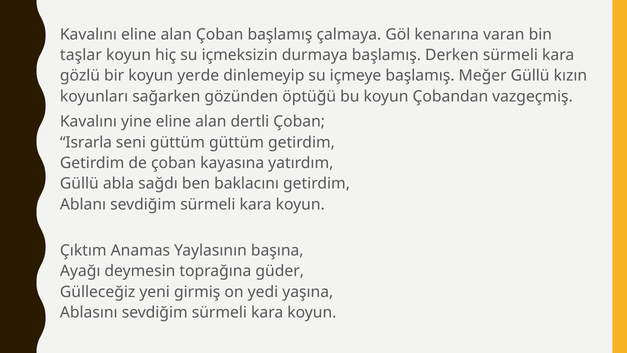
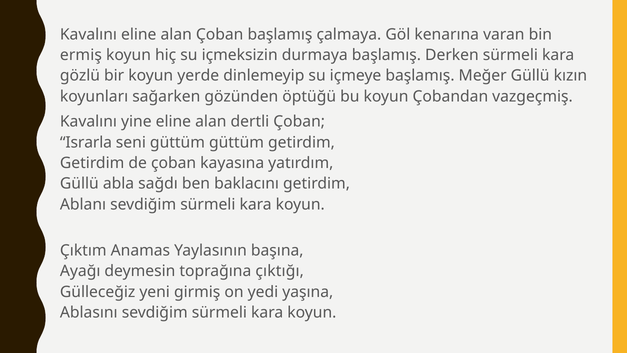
taşlar: taşlar -> ermiş
güder: güder -> çıktığı
